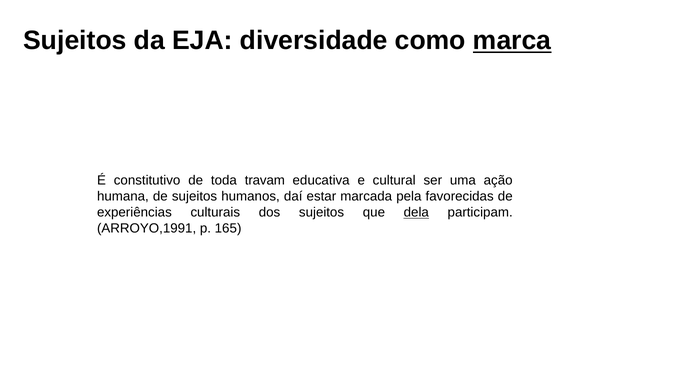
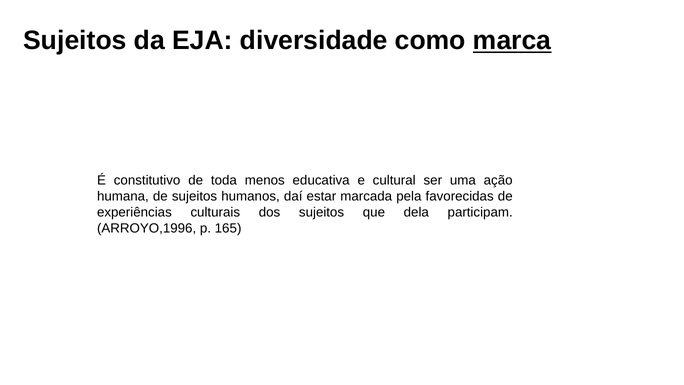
travam: travam -> menos
dela underline: present -> none
ARROYO,1991: ARROYO,1991 -> ARROYO,1996
